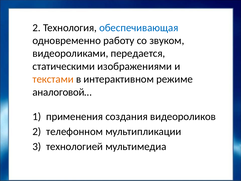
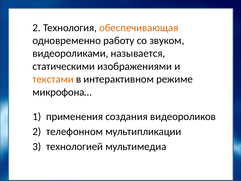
обеспечивающая colour: blue -> orange
передается: передается -> называется
аналоговой…: аналоговой… -> микрофона…
